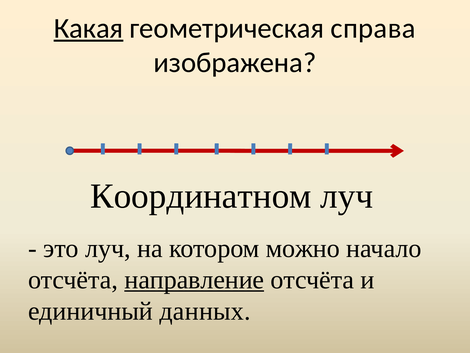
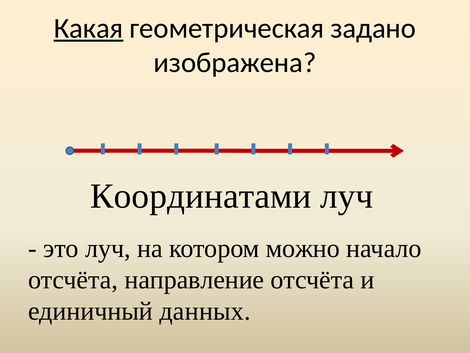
справа: справа -> задано
Координатном: Координатном -> Координатами
направление underline: present -> none
